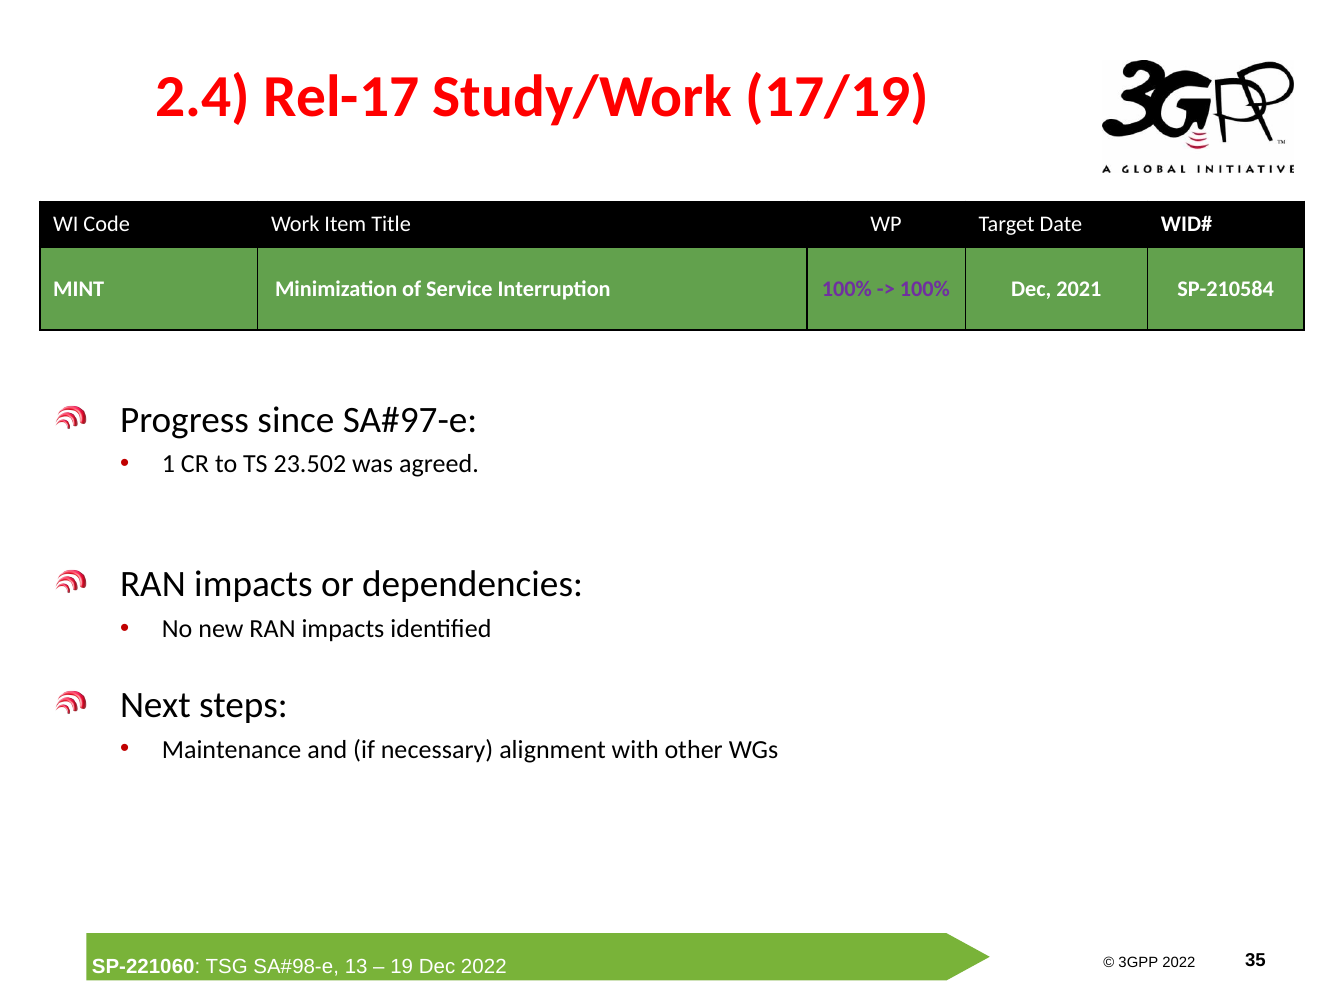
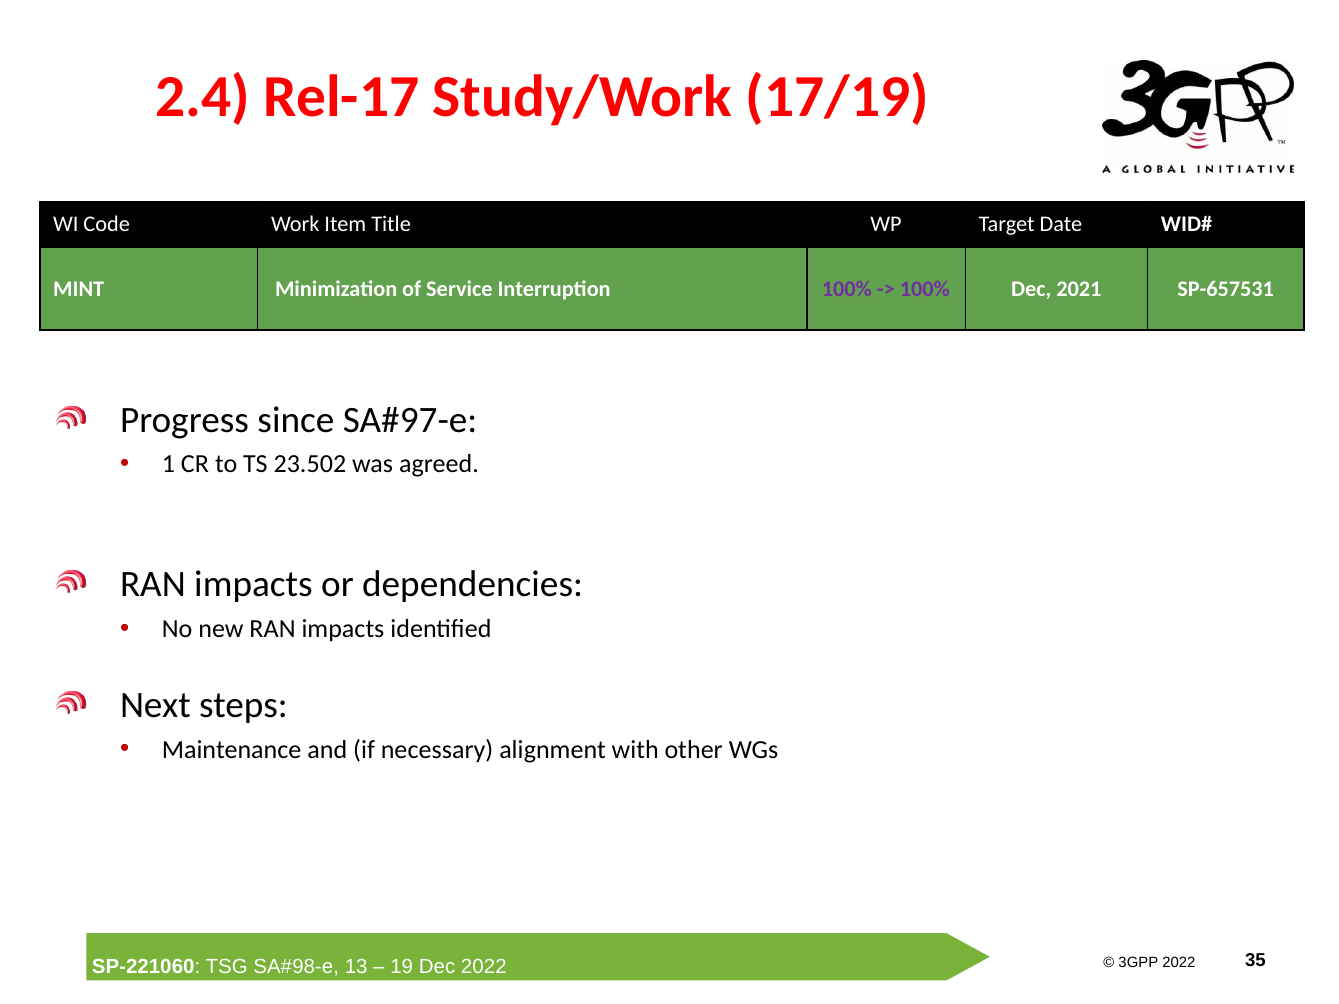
SP-210584: SP-210584 -> SP-657531
